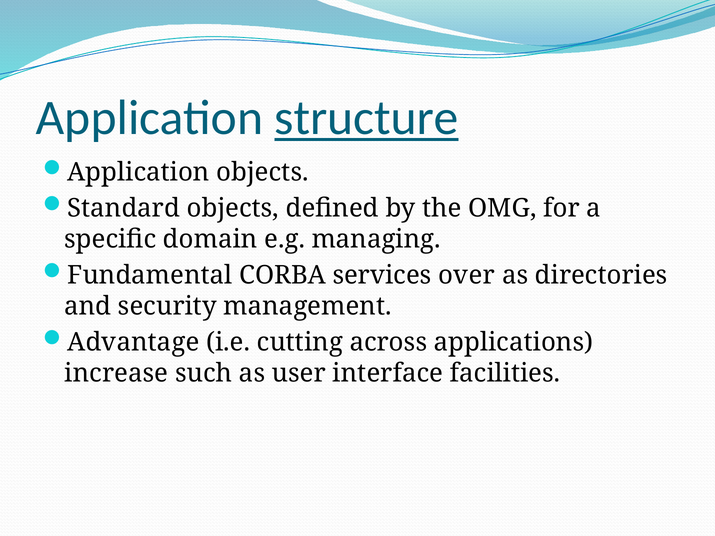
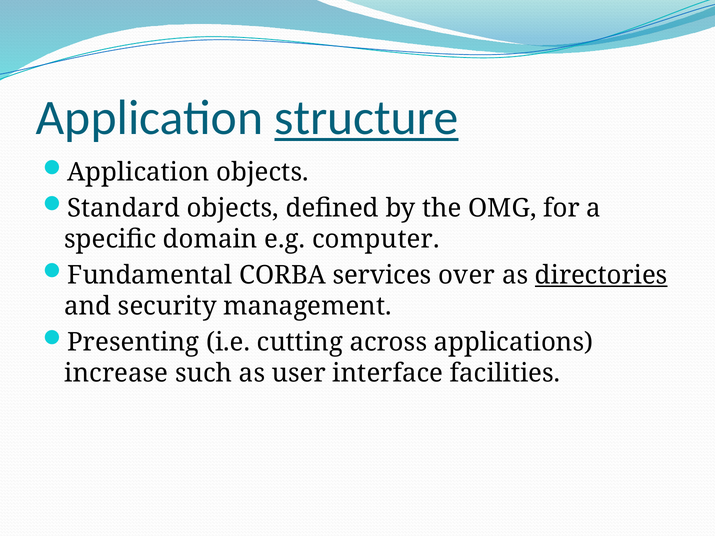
managing: managing -> computer
directories underline: none -> present
Advantage: Advantage -> Presenting
